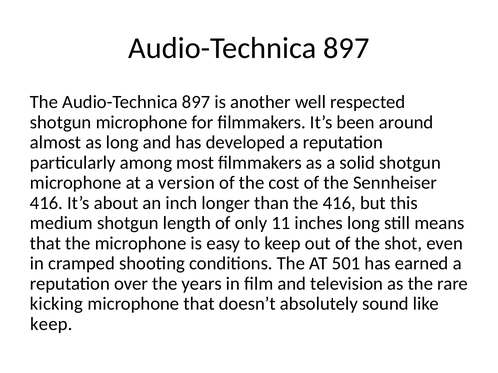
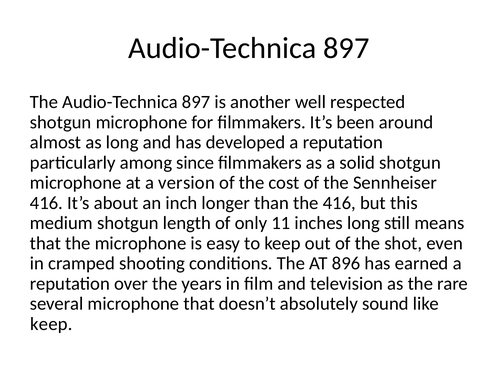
most: most -> since
501: 501 -> 896
kicking: kicking -> several
